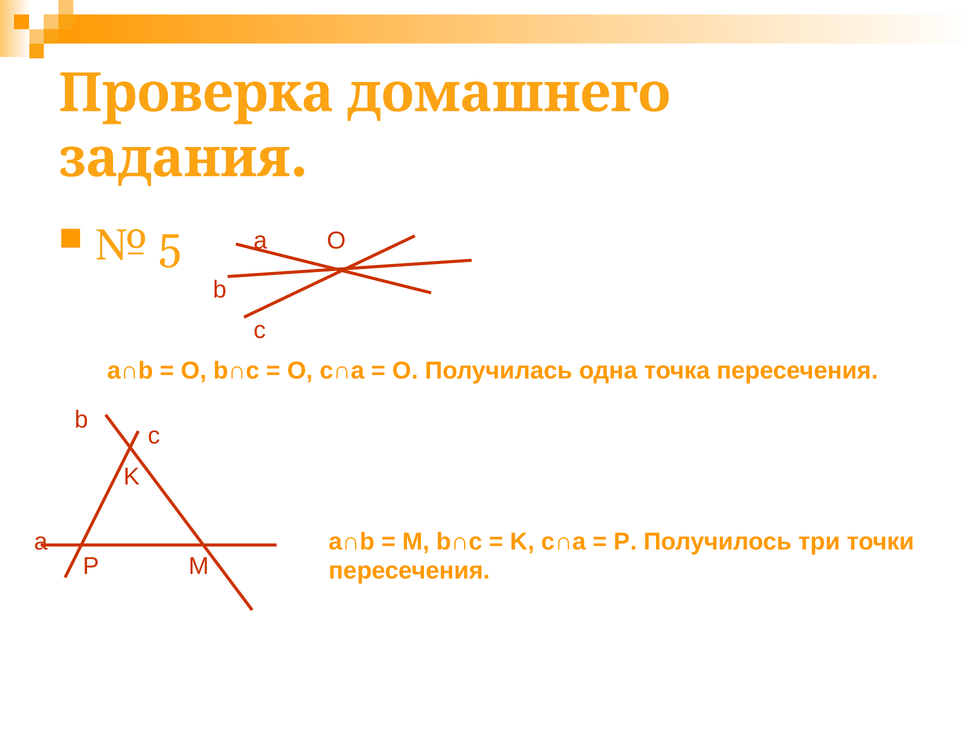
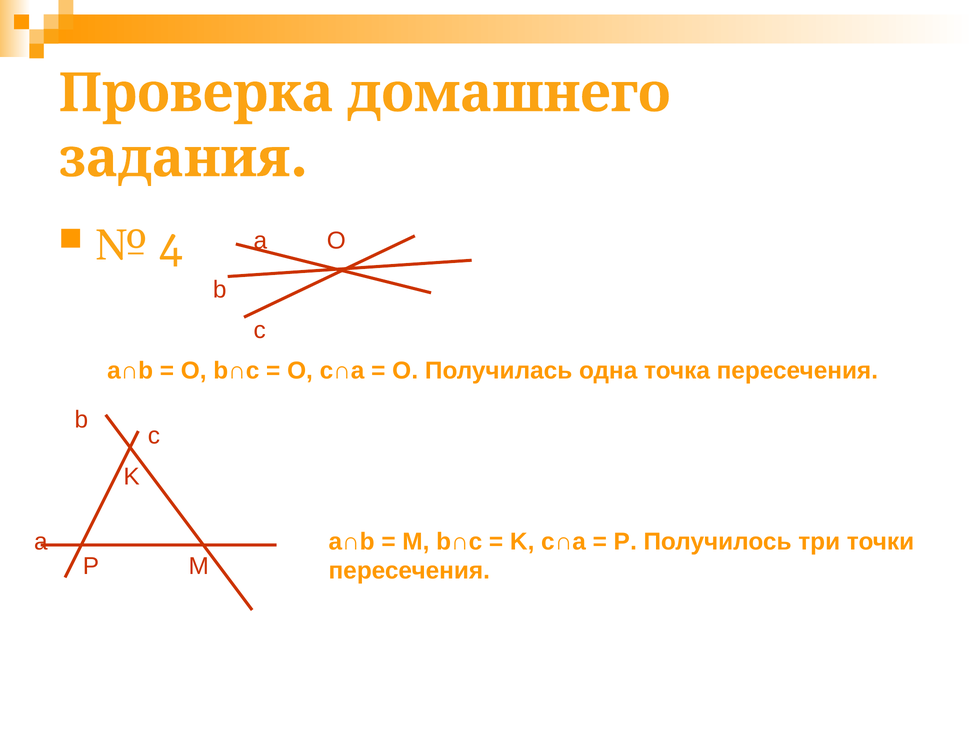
5: 5 -> 4
